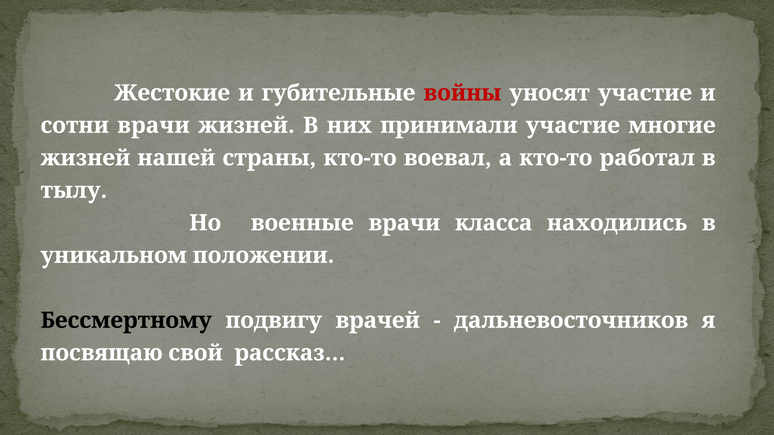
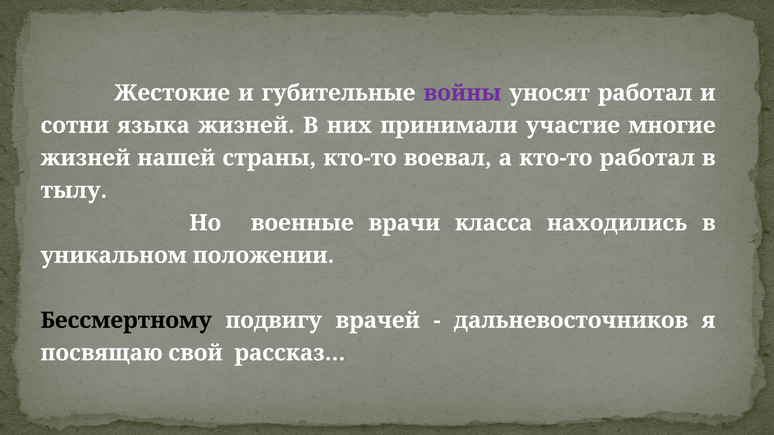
войны colour: red -> purple
уносят участие: участие -> работал
сотни врачи: врачи -> языка
